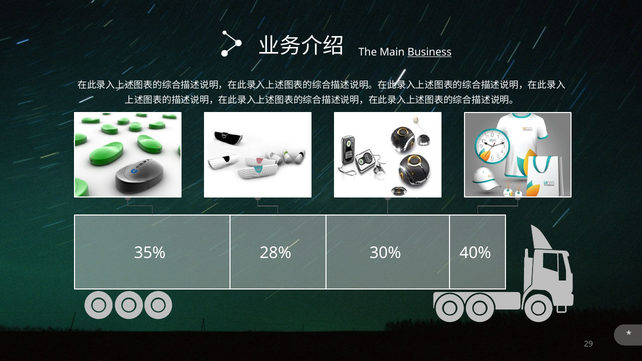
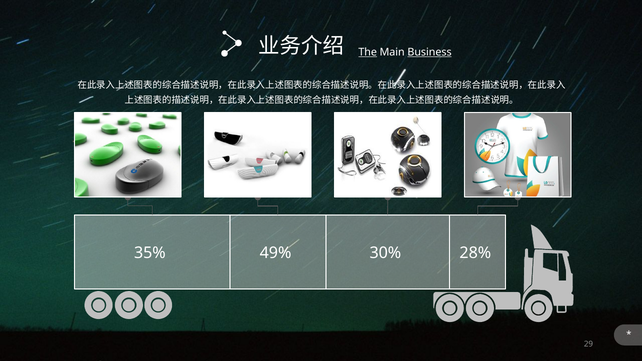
The underline: none -> present
28%: 28% -> 49%
40%: 40% -> 28%
